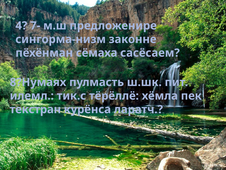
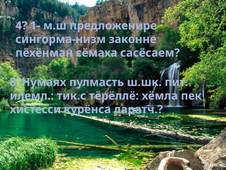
7-: 7- -> 1-
текстран: текстран -> хистесси
